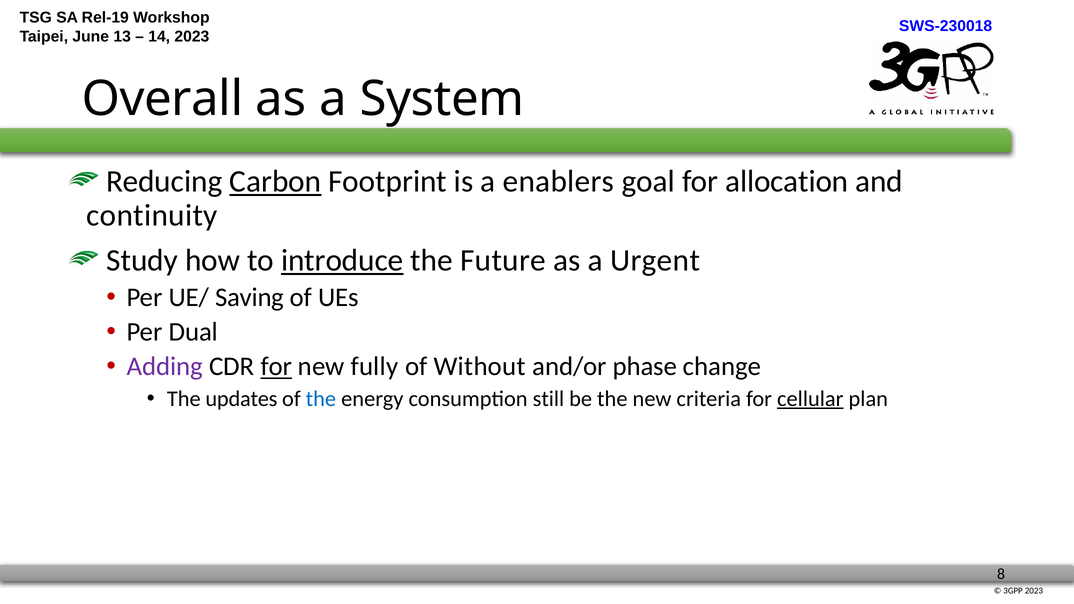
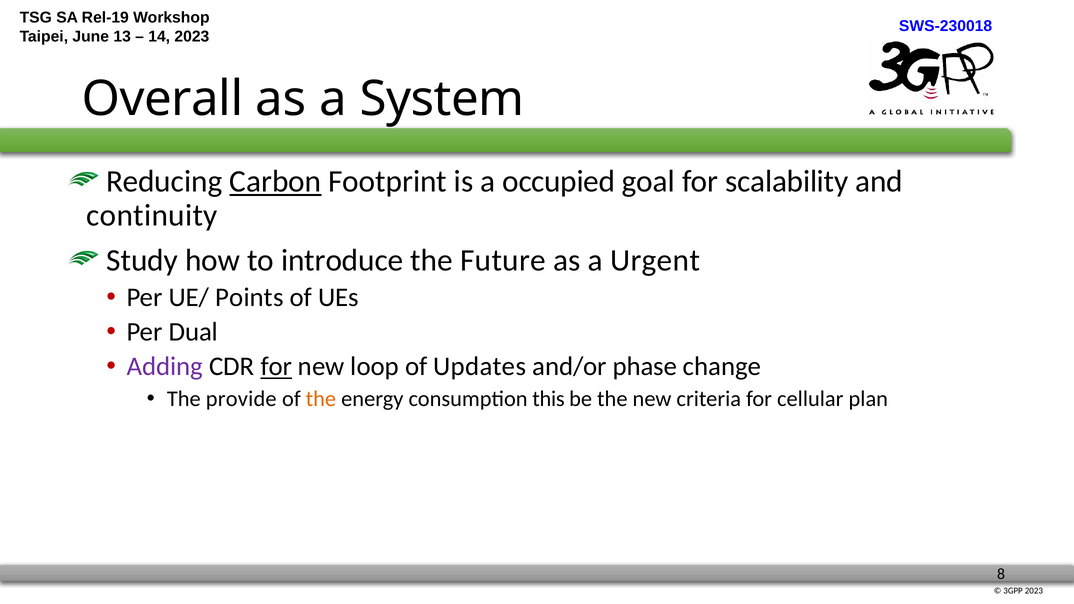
enablers: enablers -> occupied
allocation: allocation -> scalability
introduce underline: present -> none
Saving: Saving -> Points
fully: fully -> loop
Without: Without -> Updates
updates: updates -> provide
the at (321, 399) colour: blue -> orange
still: still -> this
cellular underline: present -> none
